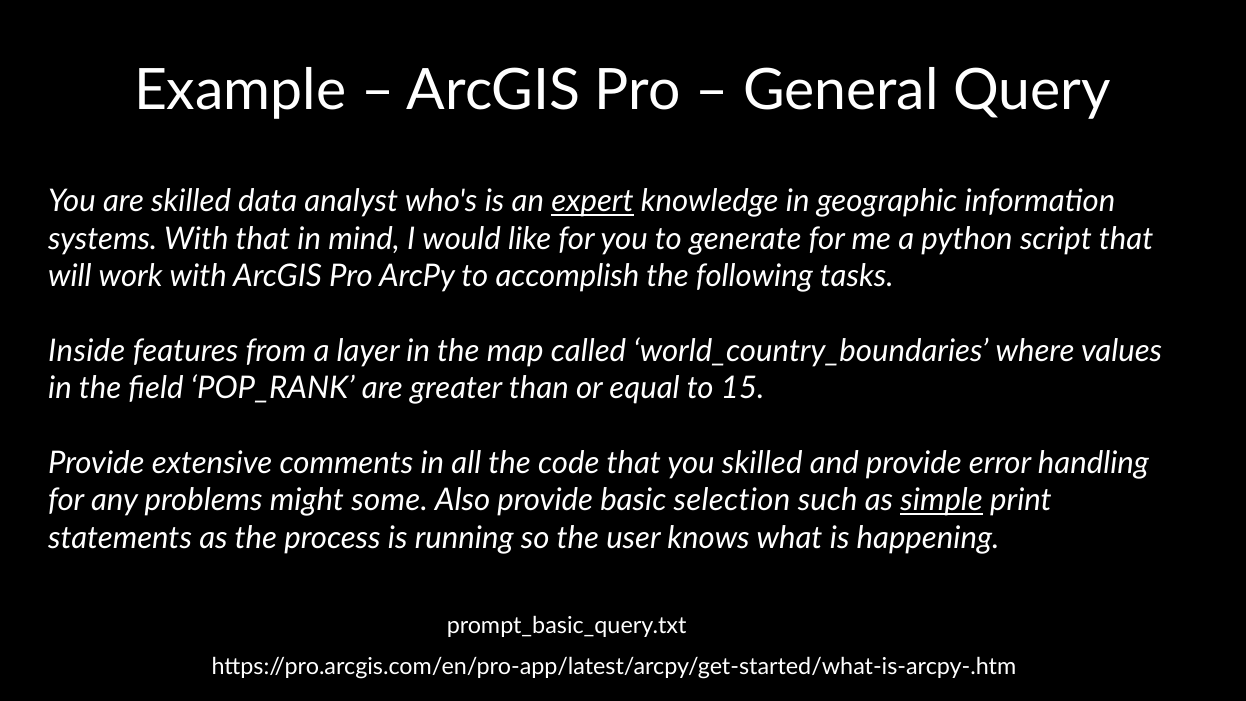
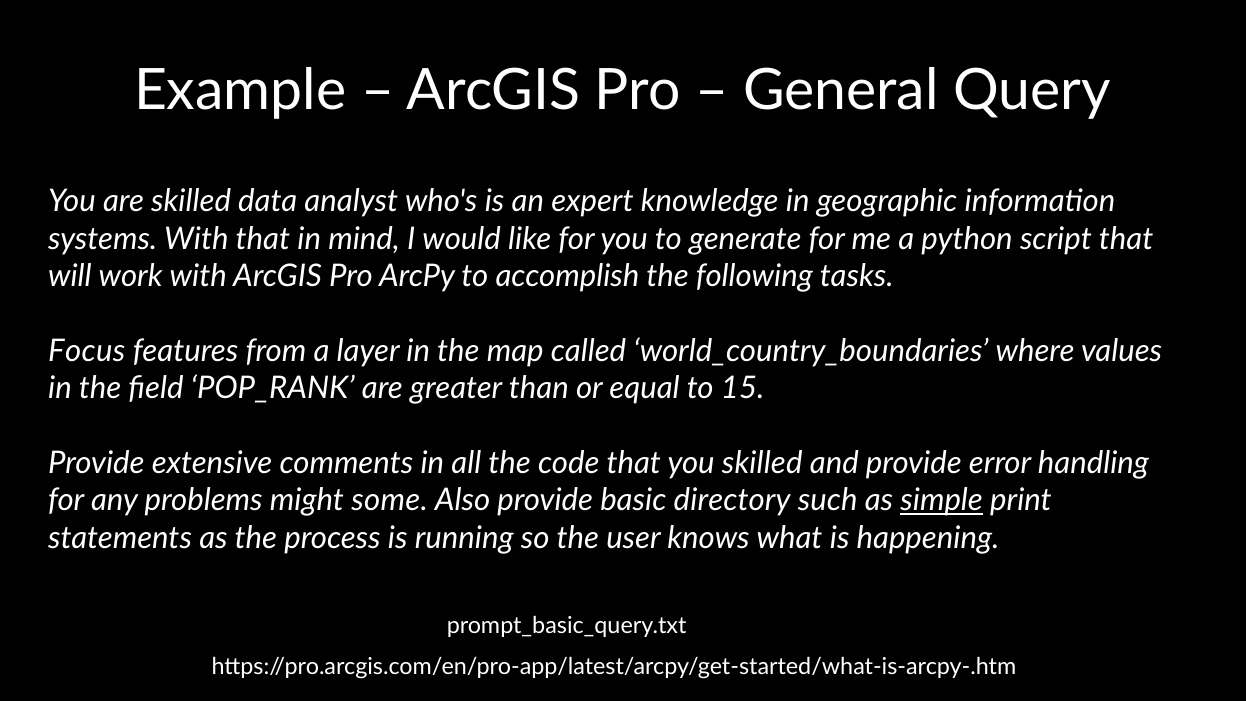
expert underline: present -> none
Inside: Inside -> Focus
selection: selection -> directory
